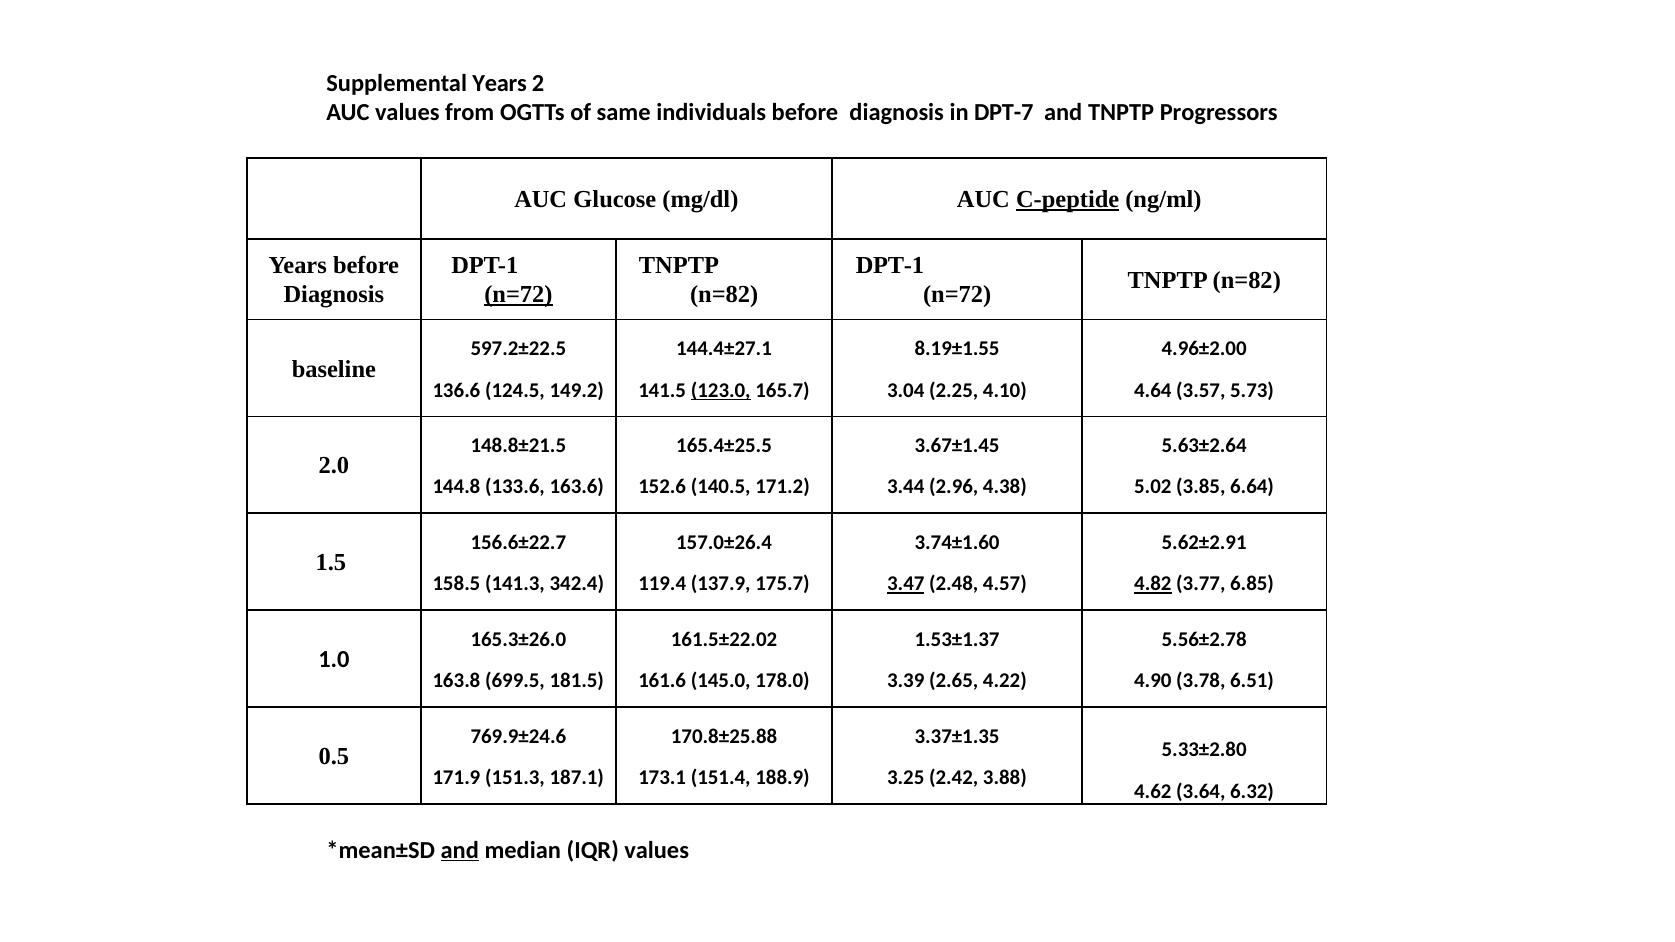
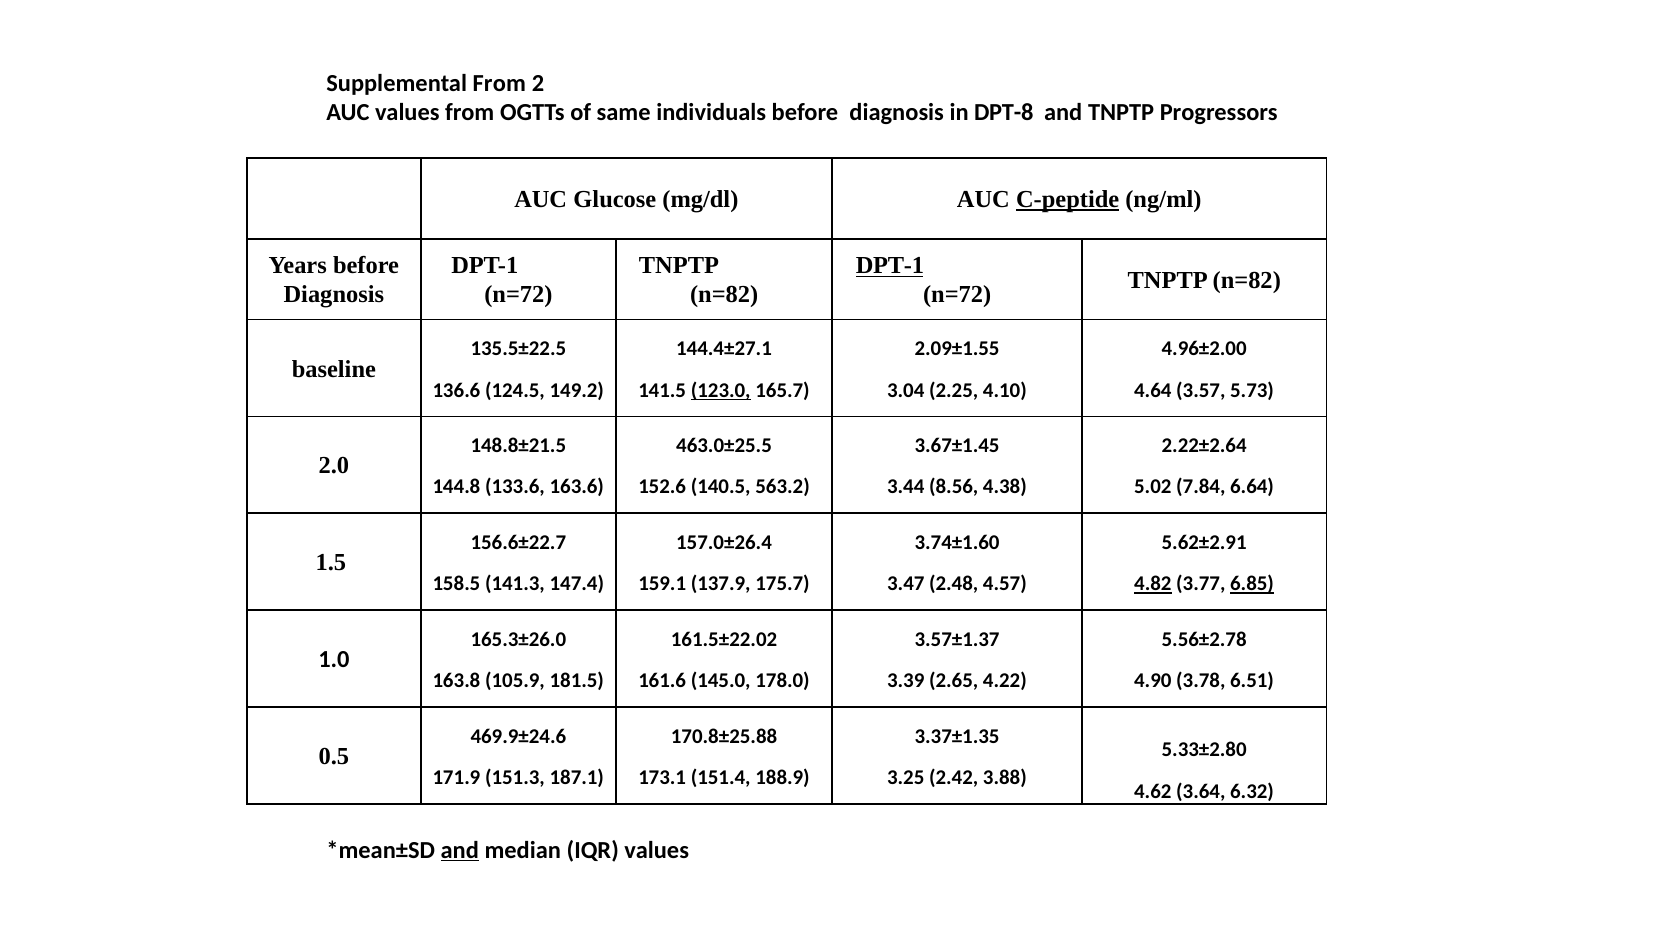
Supplemental Years: Years -> From
DPT-7: DPT-7 -> DPT-8
DPT-1 at (890, 266) underline: none -> present
n=72 at (518, 295) underline: present -> none
597.2±22.5: 597.2±22.5 -> 135.5±22.5
8.19±1.55: 8.19±1.55 -> 2.09±1.55
165.4±25.5: 165.4±25.5 -> 463.0±25.5
5.63±2.64: 5.63±2.64 -> 2.22±2.64
171.2: 171.2 -> 563.2
2.96: 2.96 -> 8.56
3.85: 3.85 -> 7.84
342.4: 342.4 -> 147.4
119.4: 119.4 -> 159.1
3.47 underline: present -> none
6.85 underline: none -> present
1.53±1.37: 1.53±1.37 -> 3.57±1.37
699.5: 699.5 -> 105.9
769.9±24.6: 769.9±24.6 -> 469.9±24.6
